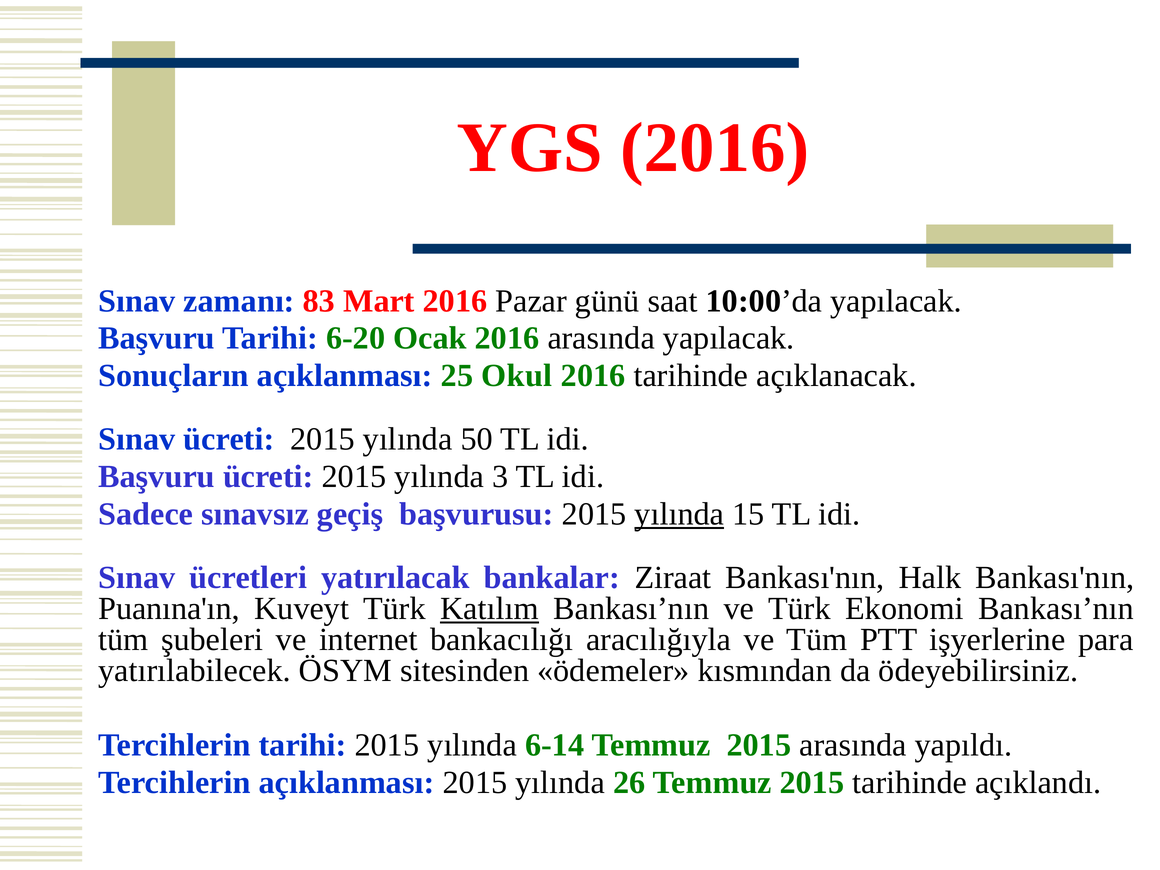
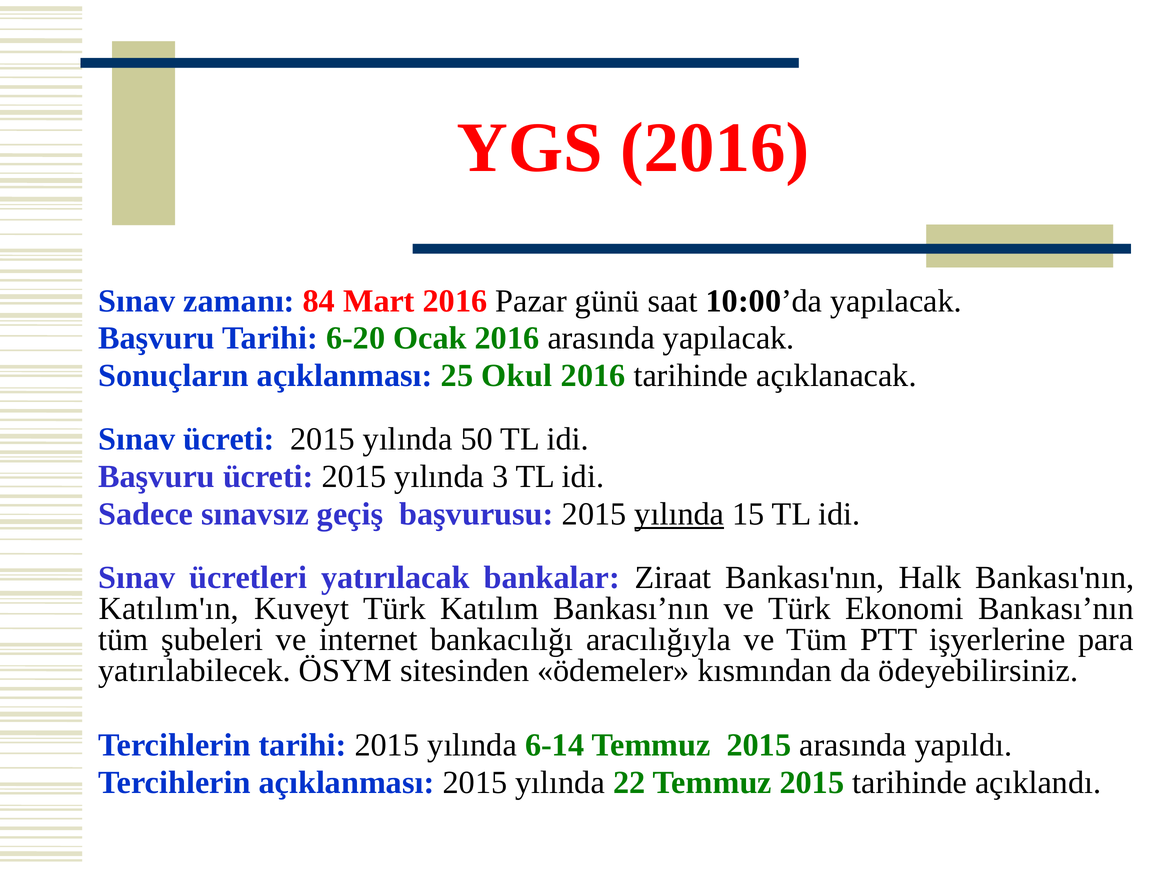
83: 83 -> 84
Puanına'ın: Puanına'ın -> Katılım'ın
Katılım underline: present -> none
26: 26 -> 22
